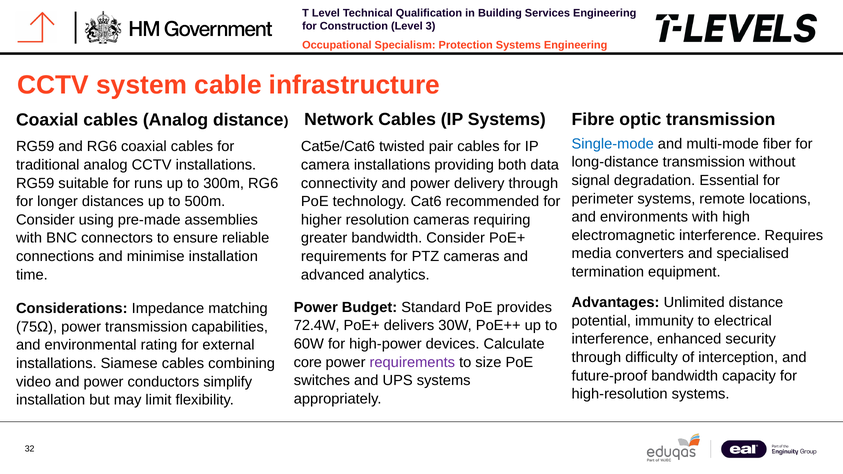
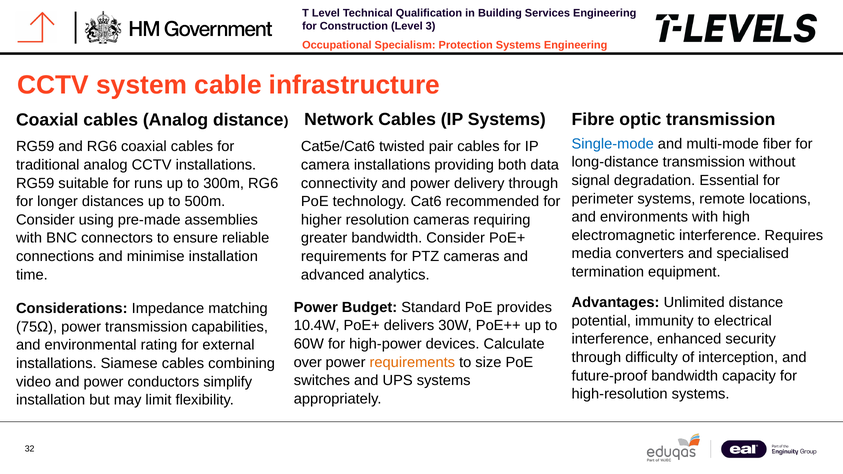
72.4W: 72.4W -> 10.4W
core: core -> over
requirements at (412, 362) colour: purple -> orange
